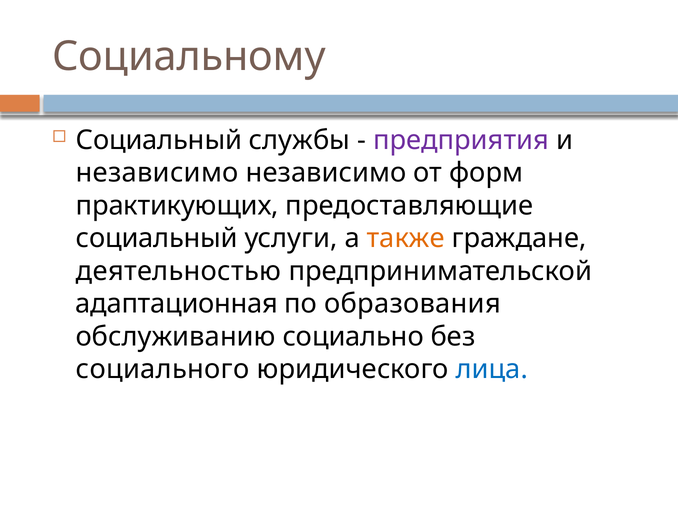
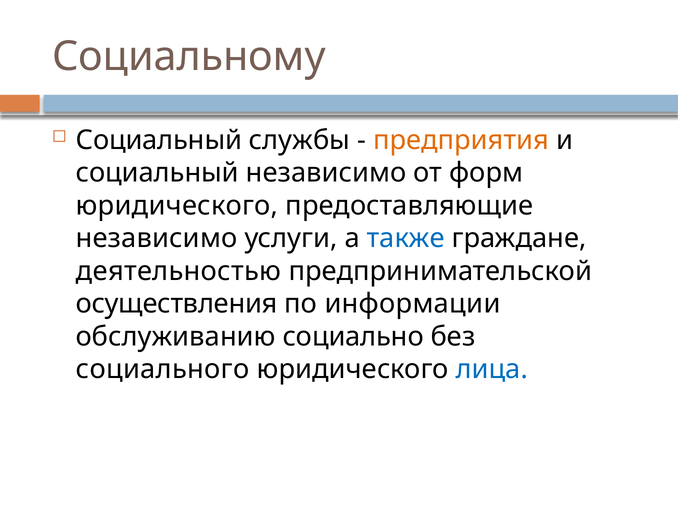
предприятия colour: purple -> orange
независимо at (157, 173): независимо -> социальный
практикующих at (177, 206): практикующих -> юридического
социальный at (157, 239): социальный -> независимо
также colour: orange -> blue
адаптационная: адаптационная -> осуществления
образования: образования -> информации
